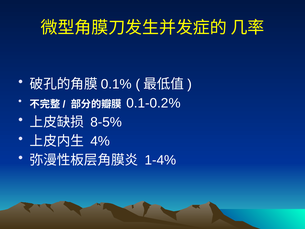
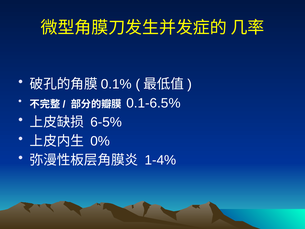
0.1-0.2%: 0.1-0.2% -> 0.1-6.5%
8-5%: 8-5% -> 6-5%
4%: 4% -> 0%
